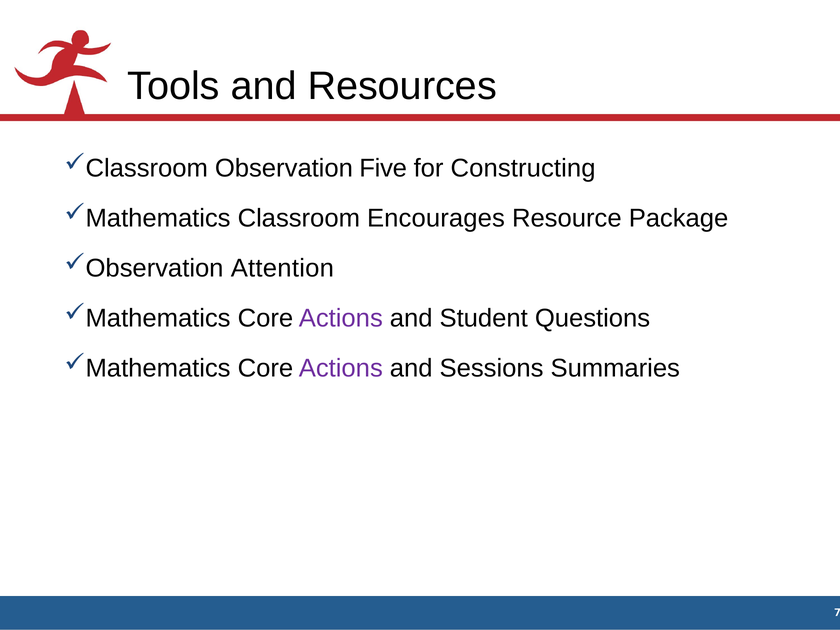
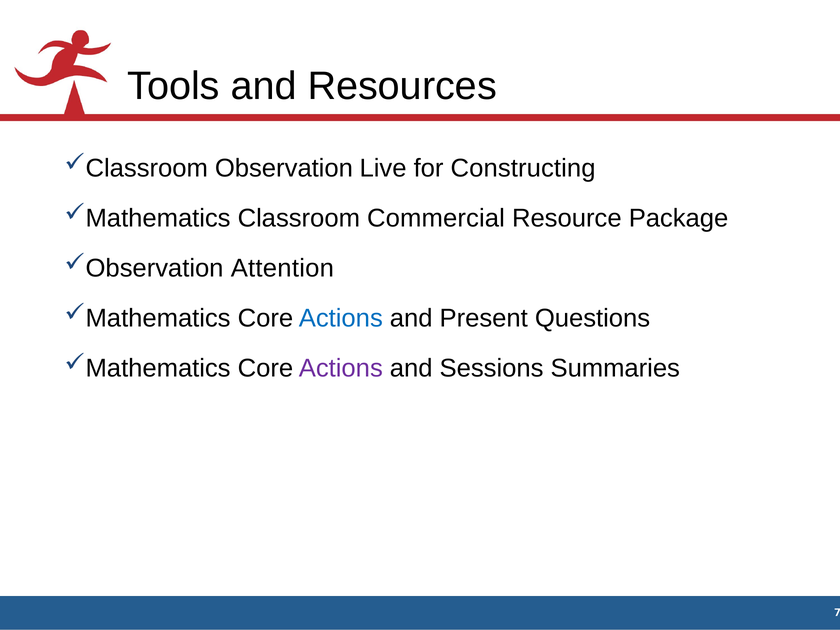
Five: Five -> Live
Encourages: Encourages -> Commercial
Actions at (341, 318) colour: purple -> blue
Student: Student -> Present
